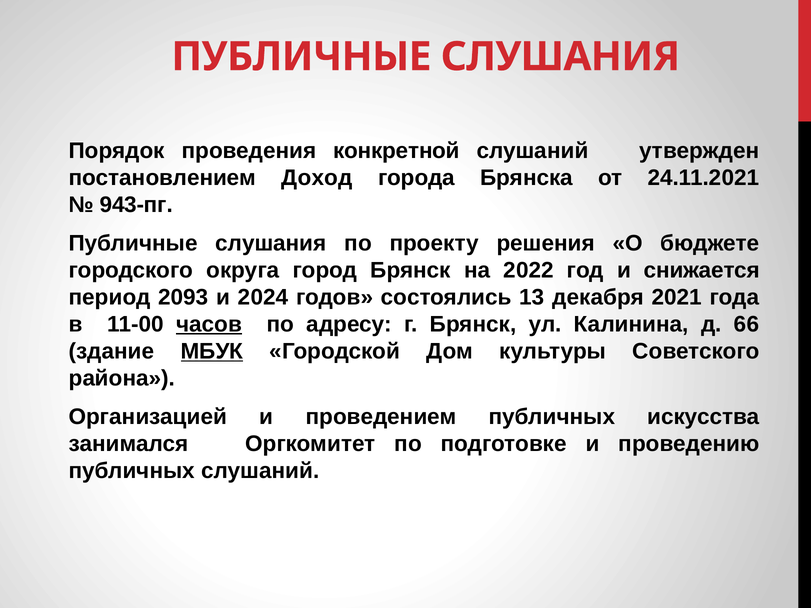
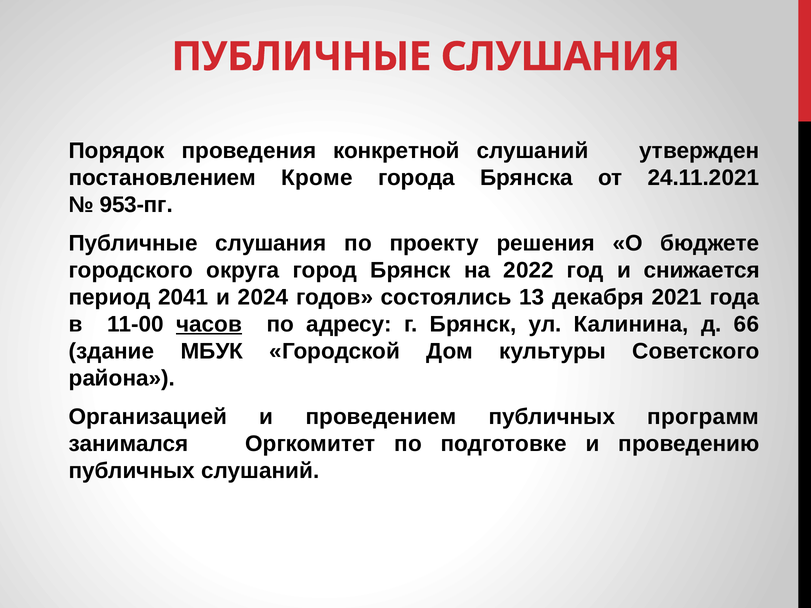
Доход: Доход -> Кроме
943-пг: 943-пг -> 953-пг
2093: 2093 -> 2041
МБУК underline: present -> none
искусства: искусства -> программ
